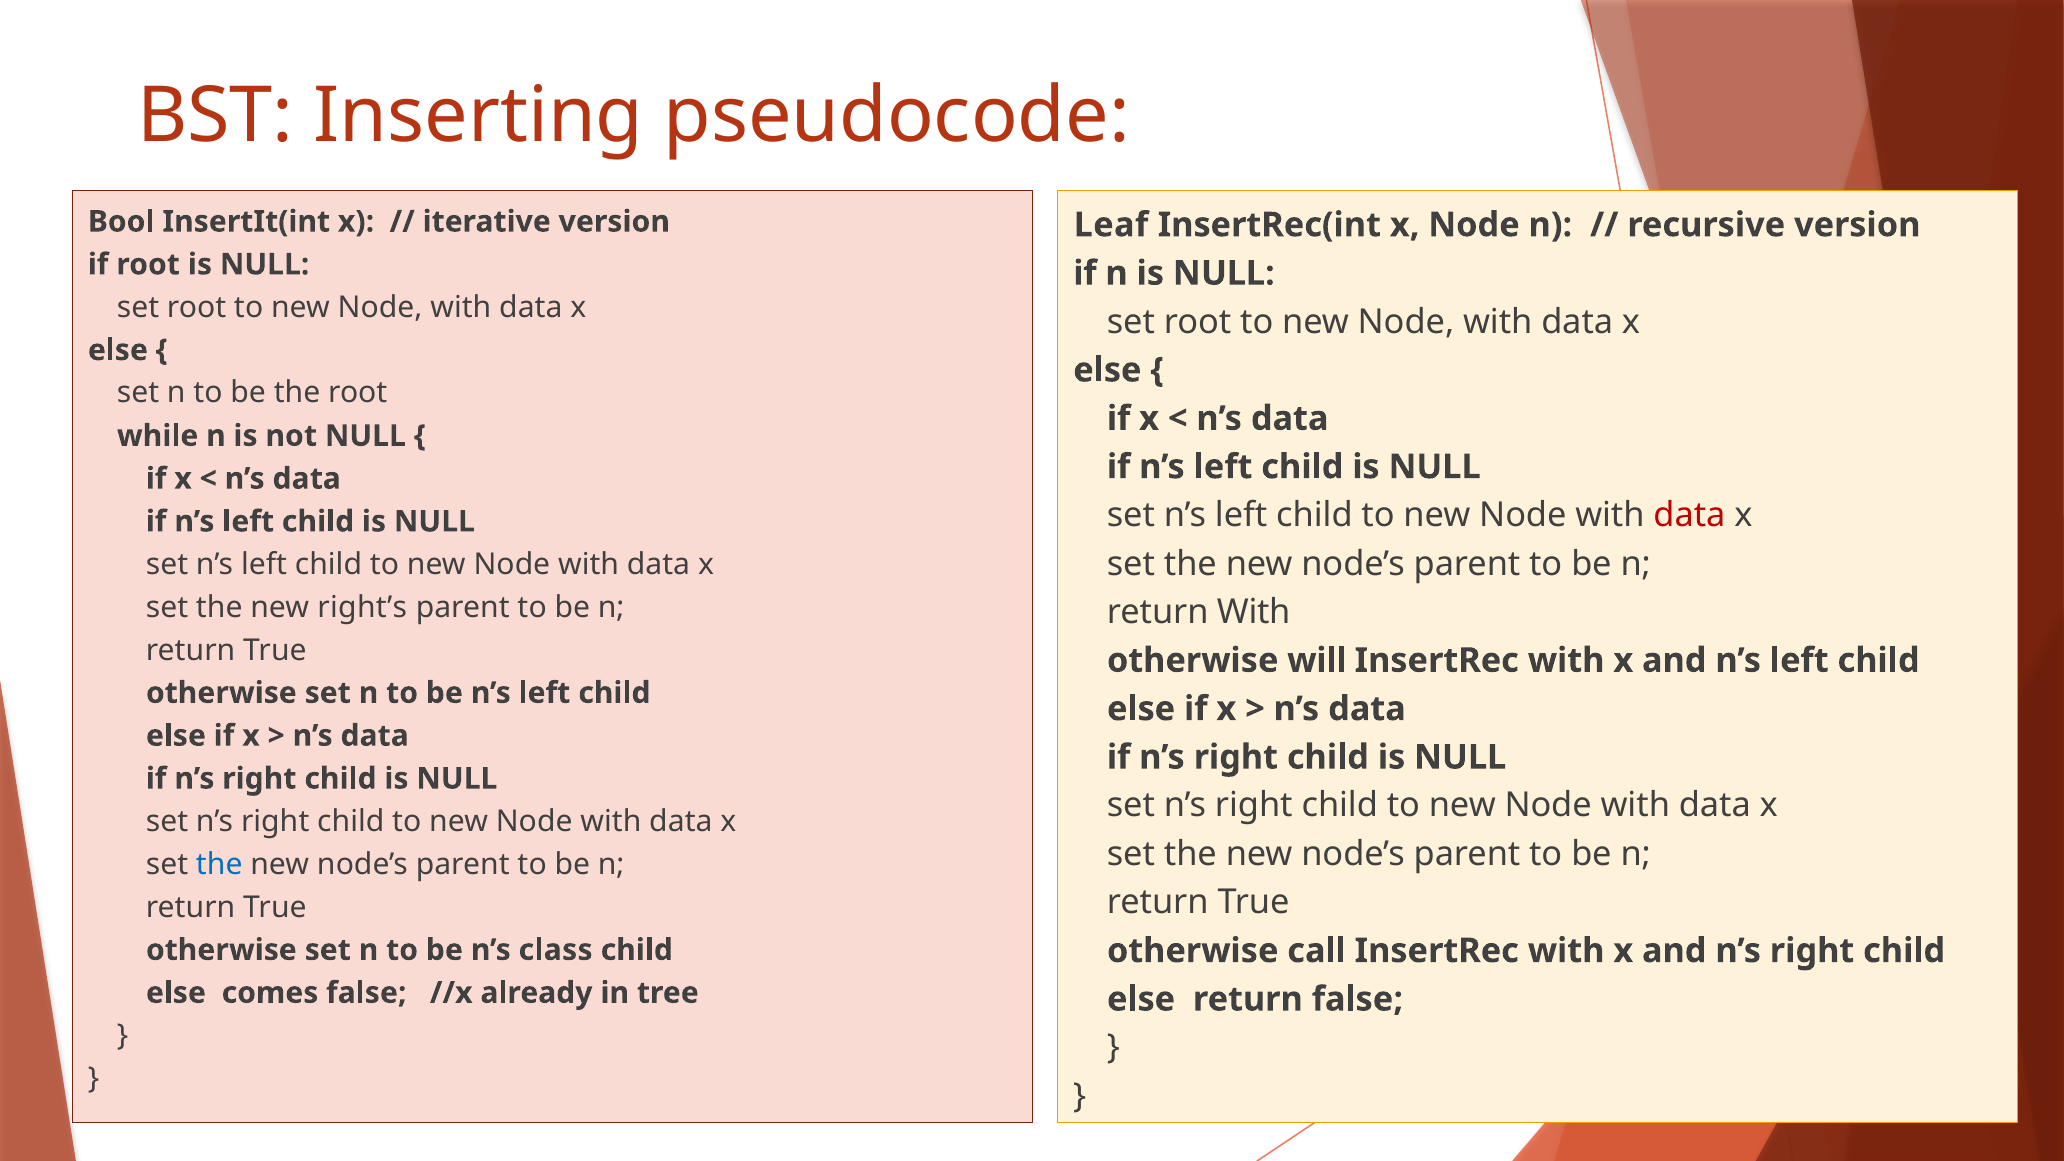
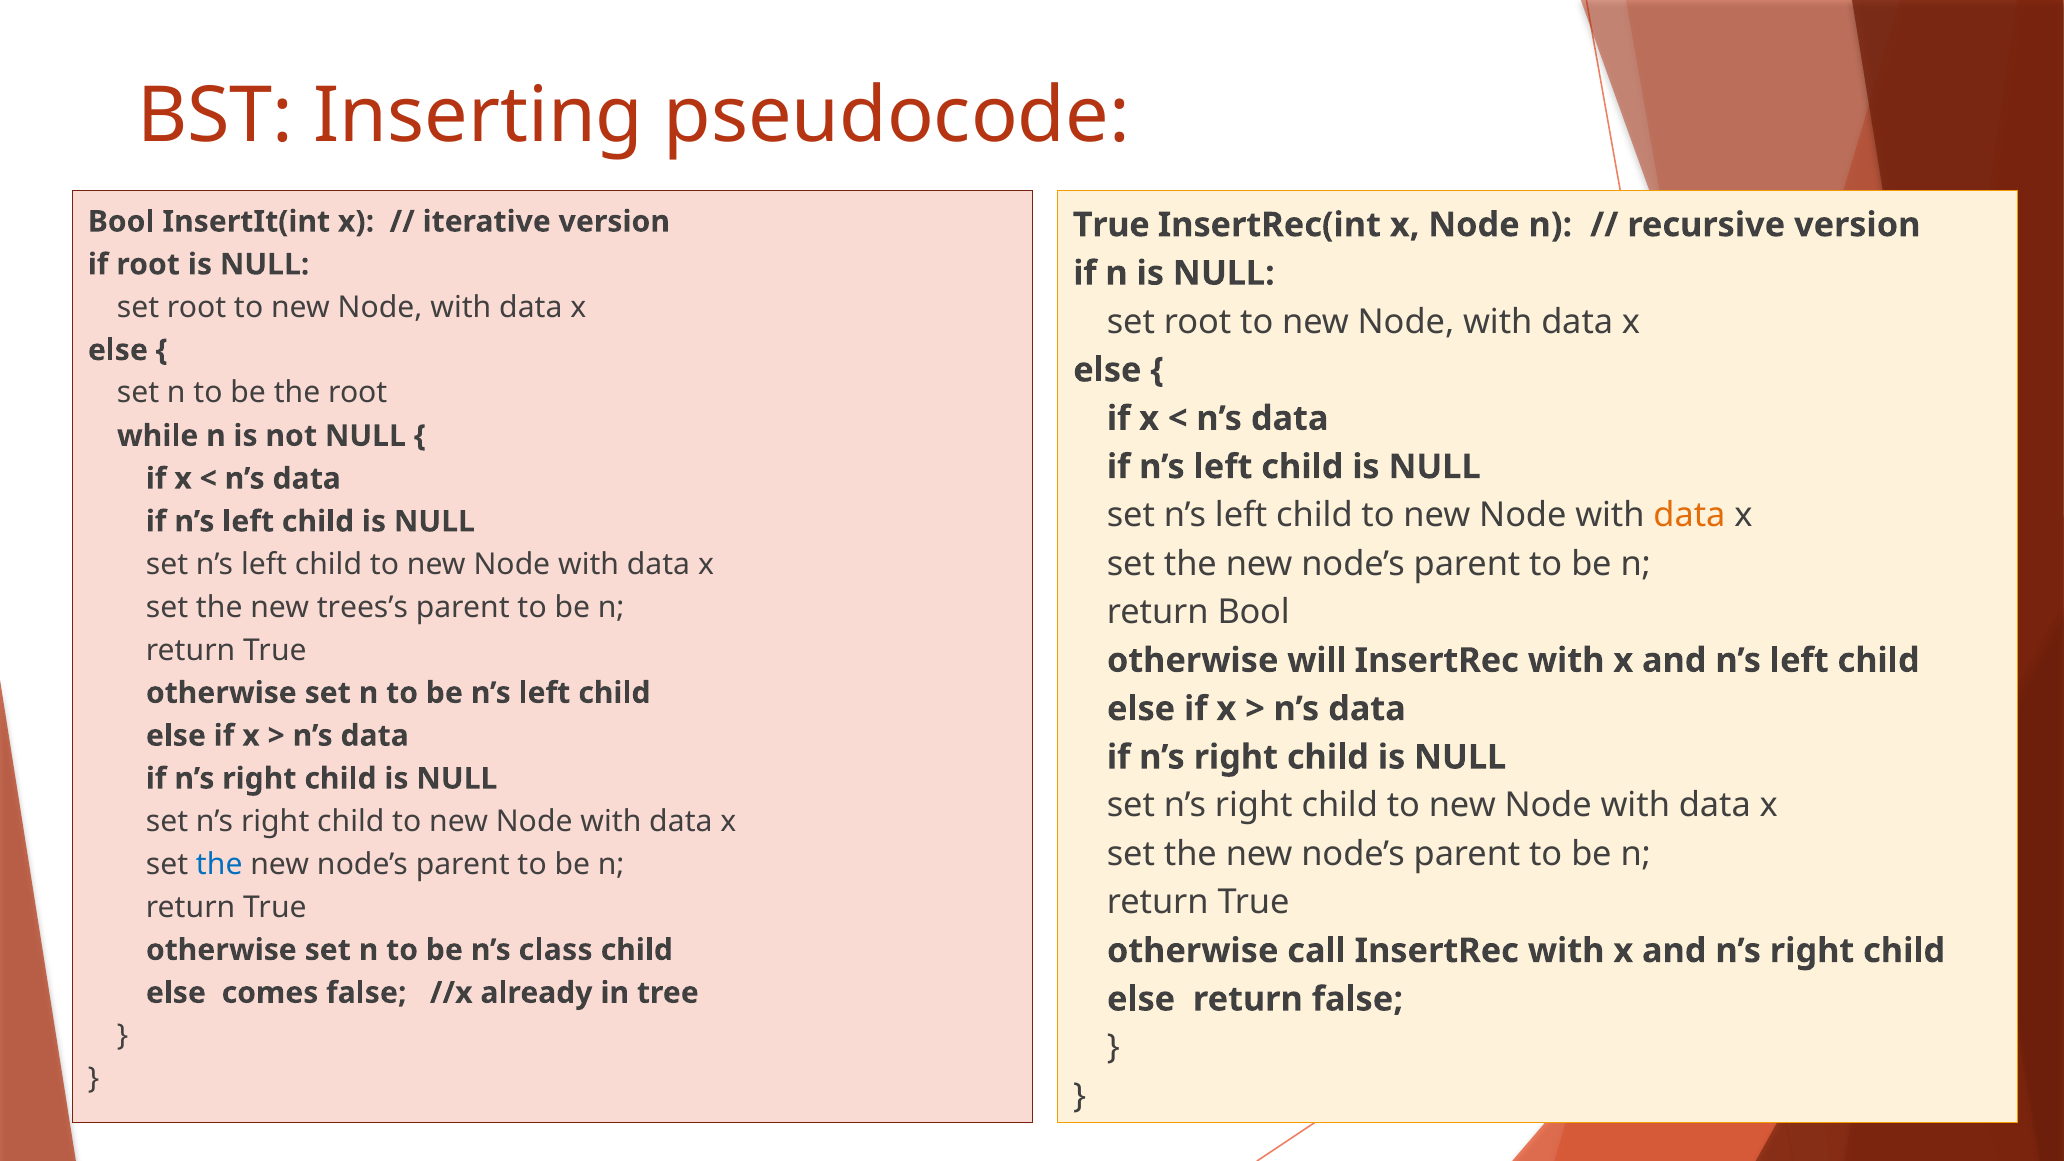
Leaf at (1111, 225): Leaf -> True
data at (1689, 515) colour: red -> orange
right’s: right’s -> trees’s
return With: With -> Bool
